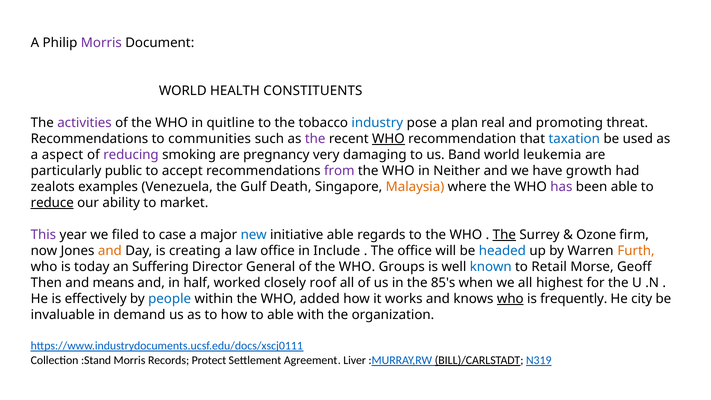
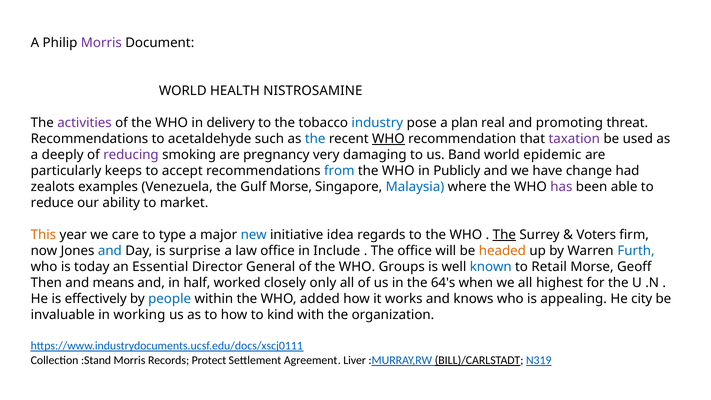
CONSTITUENTS: CONSTITUENTS -> NISTROSAMINE
quitline: quitline -> delivery
communities: communities -> acetaldehyde
the at (315, 139) colour: purple -> blue
taxation colour: blue -> purple
aspect: aspect -> deeply
leukemia: leukemia -> epidemic
public: public -> keeps
from colour: purple -> blue
Neither: Neither -> Publicly
growth: growth -> change
Gulf Death: Death -> Morse
Malaysia colour: orange -> blue
reduce underline: present -> none
This colour: purple -> orange
filed: filed -> care
case: case -> type
initiative able: able -> idea
Ozone: Ozone -> Voters
and at (110, 251) colour: orange -> blue
creating: creating -> surprise
headed colour: blue -> orange
Furth colour: orange -> blue
Suffering: Suffering -> Essential
roof: roof -> only
85's: 85's -> 64's
who at (510, 299) underline: present -> none
frequently: frequently -> appealing
demand: demand -> working
to able: able -> kind
